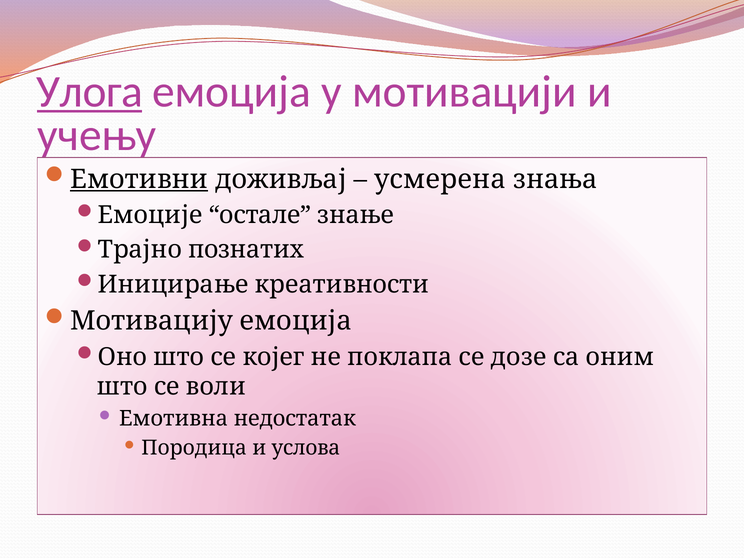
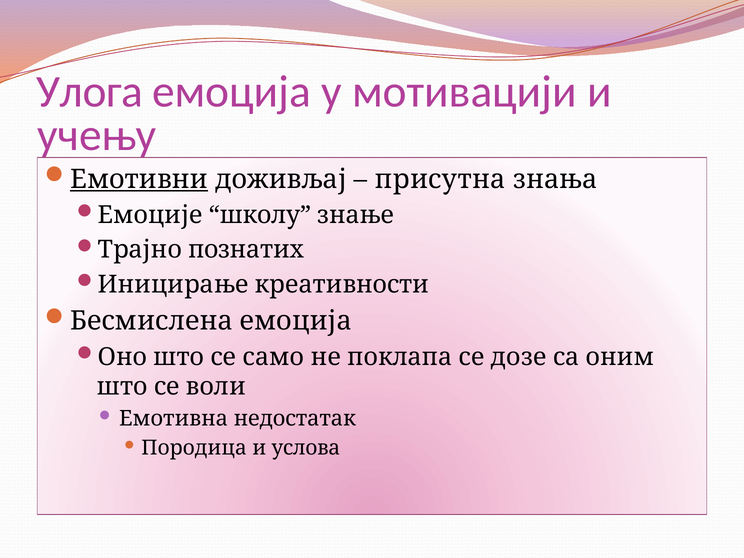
Улога underline: present -> none
усмерена: усмерена -> присутна
остале: остале -> школу
Мотивацију: Мотивацију -> Бесмислена
којег: којег -> само
